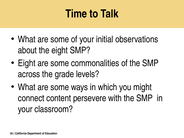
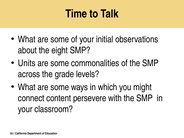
Eight at (27, 63): Eight -> Units
